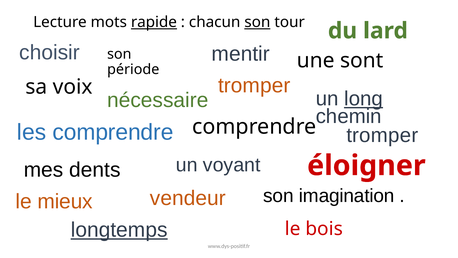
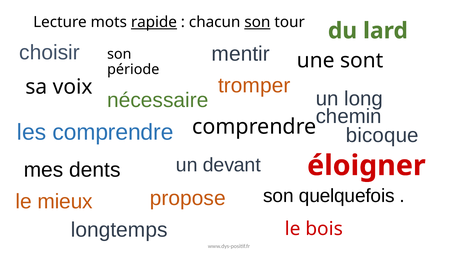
long underline: present -> none
tromper at (382, 135): tromper -> bicoque
voyant: voyant -> devant
vendeur: vendeur -> propose
imagination: imagination -> quelquefois
longtemps underline: present -> none
